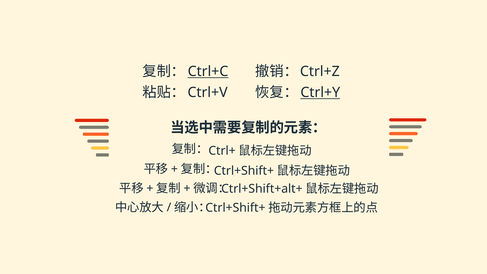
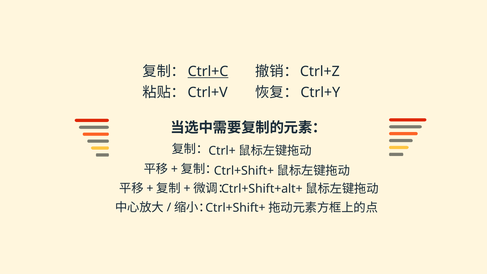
Ctrl+Y underline: present -> none
